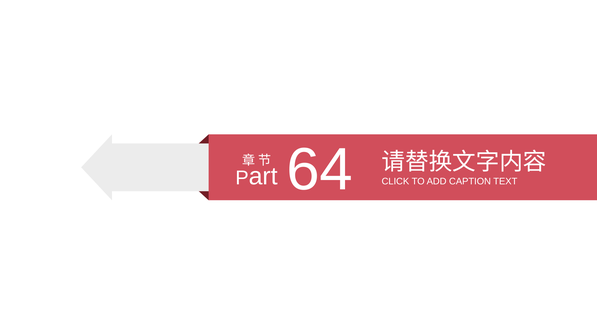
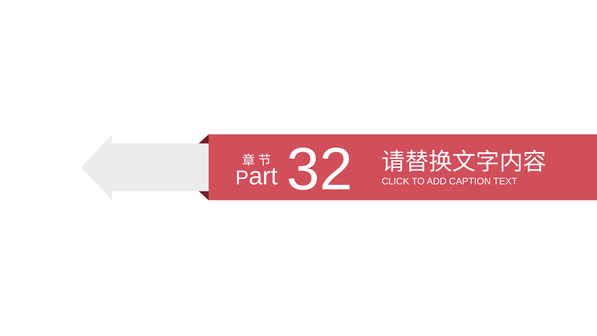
64: 64 -> 32
